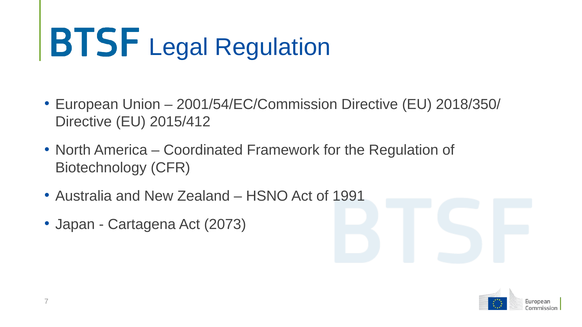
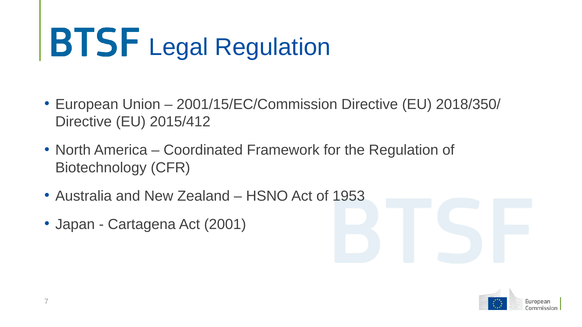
2001/54/EC/Commission: 2001/54/EC/Commission -> 2001/15/EC/Commission
1991: 1991 -> 1953
2073: 2073 -> 2001
